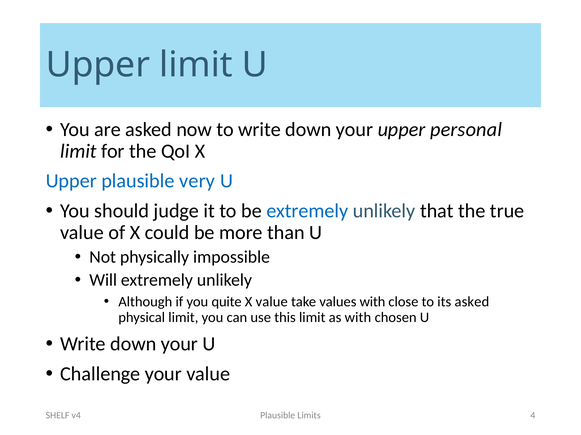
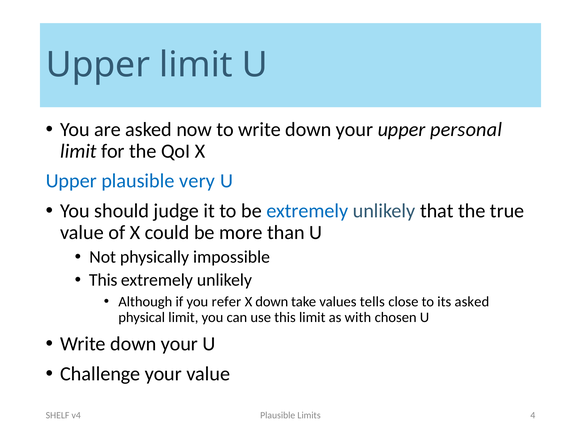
Will at (103, 281): Will -> This
quite: quite -> refer
X value: value -> down
values with: with -> tells
